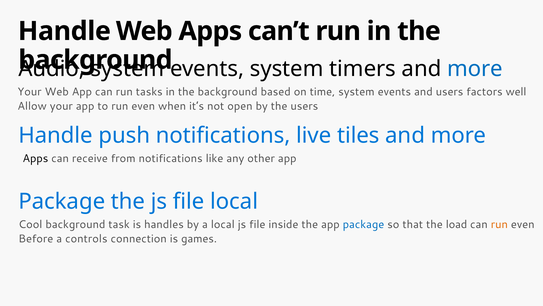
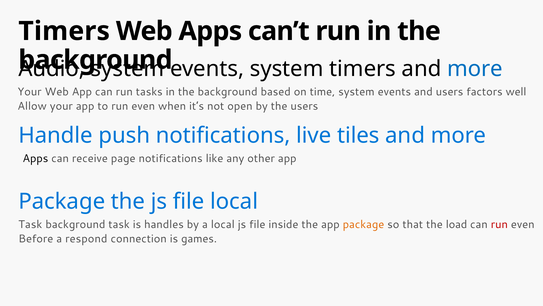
Handle at (64, 31): Handle -> Timers
from: from -> page
Cool at (30, 224): Cool -> Task
package at (363, 224) colour: blue -> orange
run at (499, 224) colour: orange -> red
controls: controls -> respond
